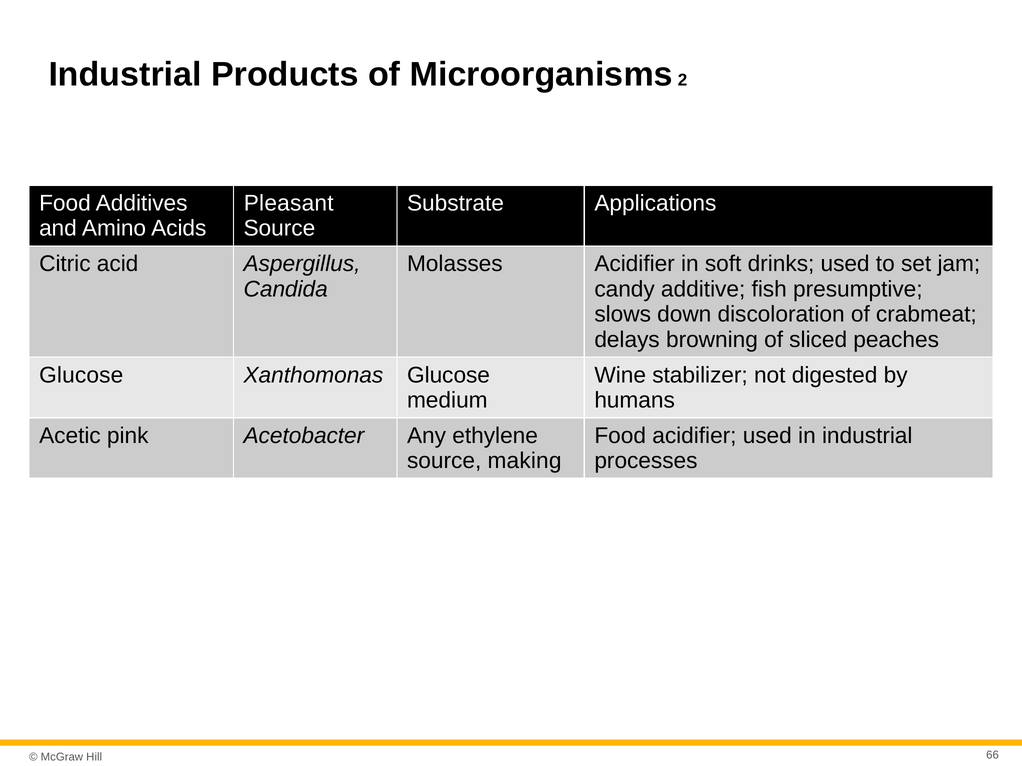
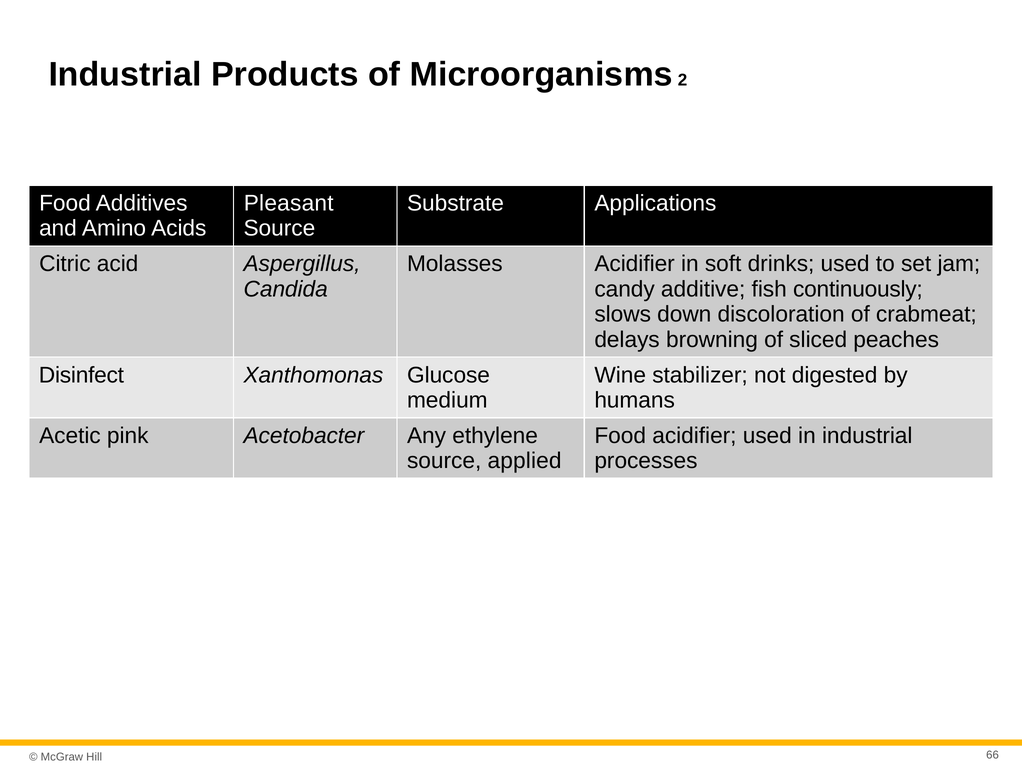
presumptive: presumptive -> continuously
Glucose at (81, 375): Glucose -> Disinfect
making: making -> applied
